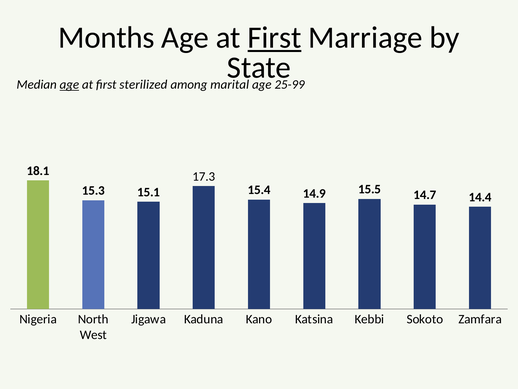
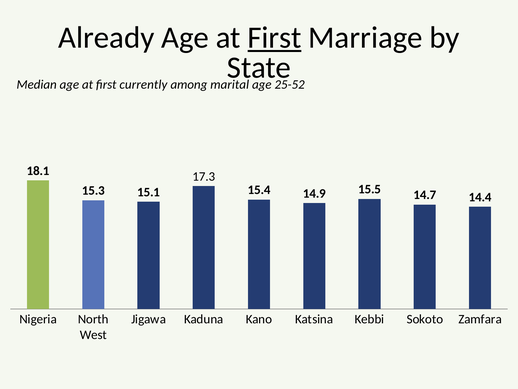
Months: Months -> Already
age at (69, 85) underline: present -> none
sterilized: sterilized -> currently
25-99: 25-99 -> 25-52
